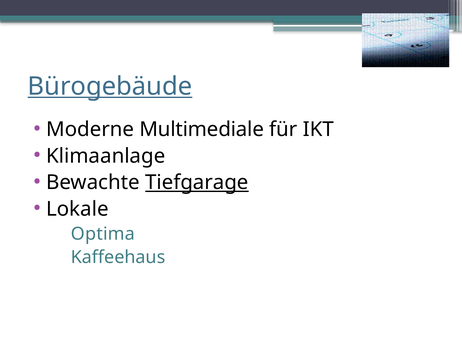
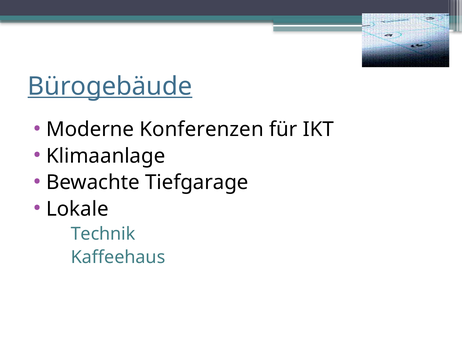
Multimediale: Multimediale -> Konferenzen
Tiefgarage underline: present -> none
Optima: Optima -> Technik
